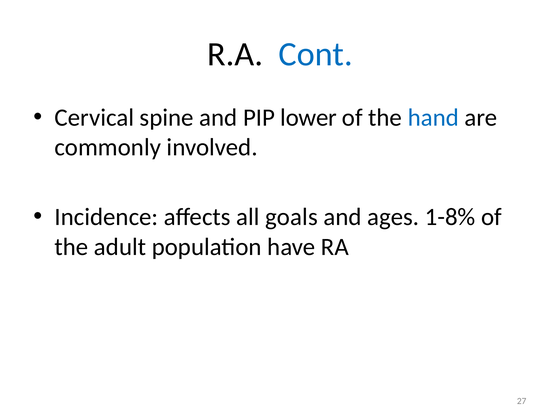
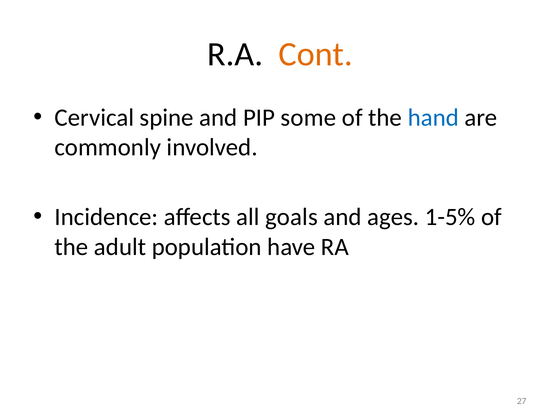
Cont colour: blue -> orange
lower: lower -> some
1-8%: 1-8% -> 1-5%
